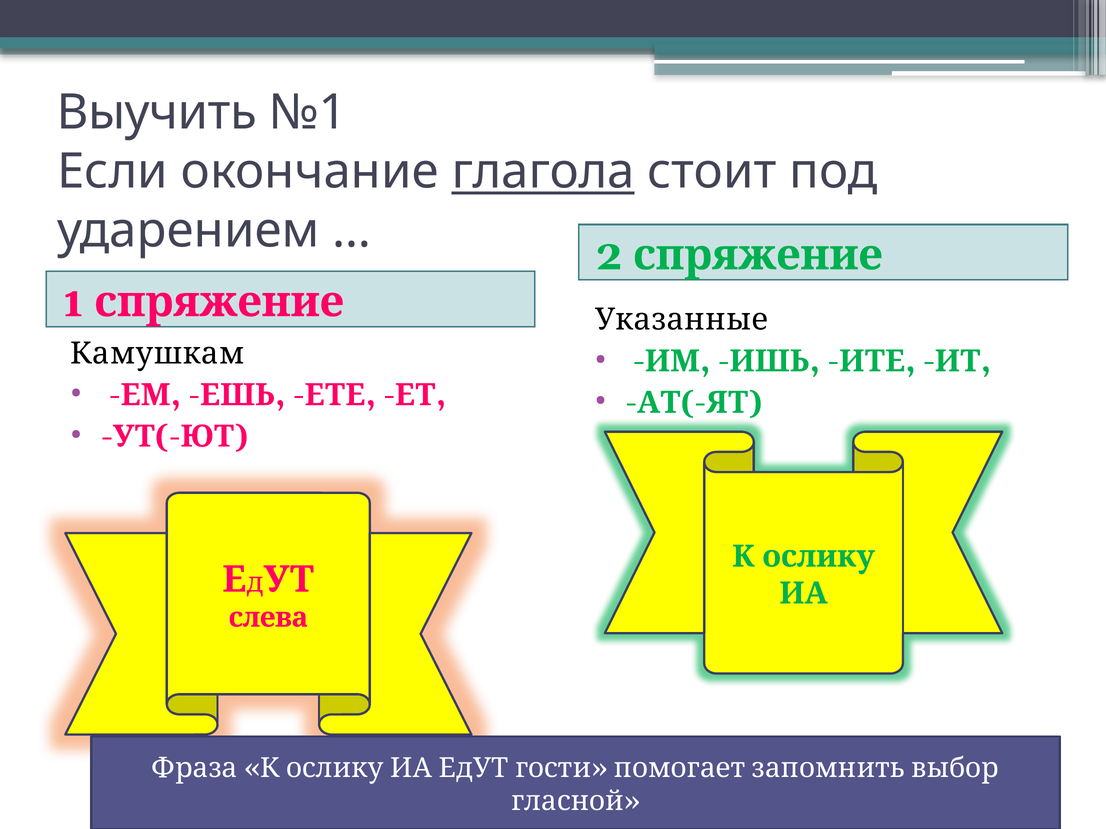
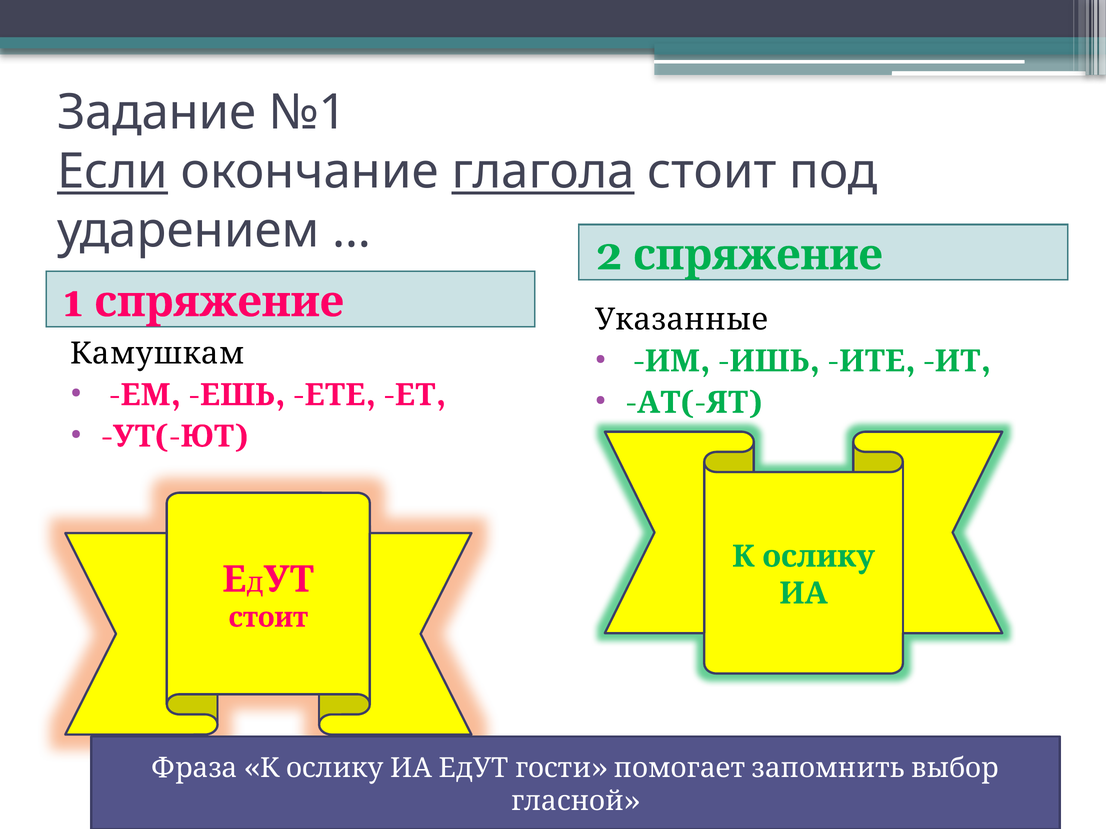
Выучить: Выучить -> Задание
Если underline: none -> present
слева at (268, 618): слева -> стоит
